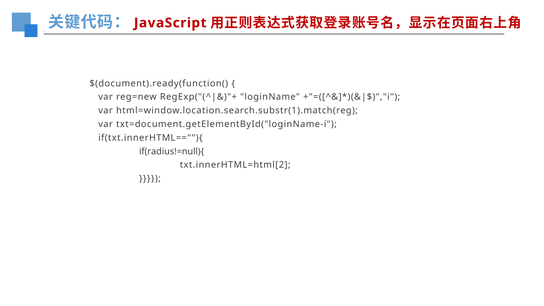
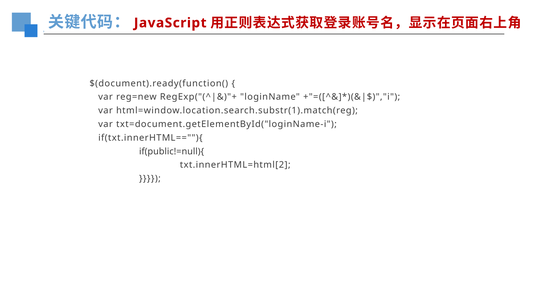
if(radius!=null){: if(radius!=null){ -> if(public!=null){
